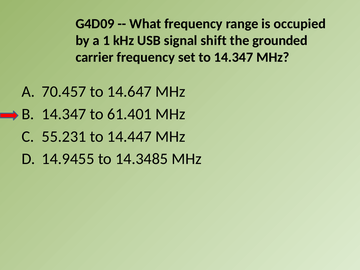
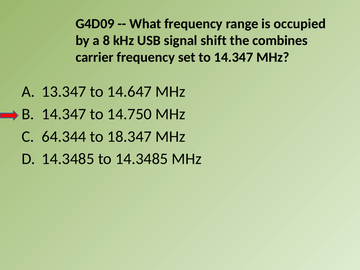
1: 1 -> 8
grounded: grounded -> combines
70.457: 70.457 -> 13.347
61.401: 61.401 -> 14.750
55.231: 55.231 -> 64.344
14.447: 14.447 -> 18.347
D 14.9455: 14.9455 -> 14.3485
